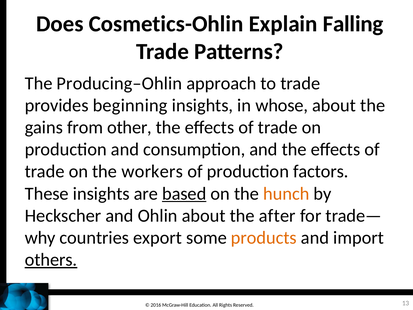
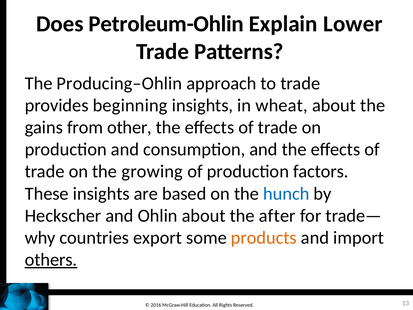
Cosmetics-Ohlin: Cosmetics-Ohlin -> Petroleum-Ohlin
Falling: Falling -> Lower
whose: whose -> wheat
workers: workers -> growing
based underline: present -> none
hunch colour: orange -> blue
